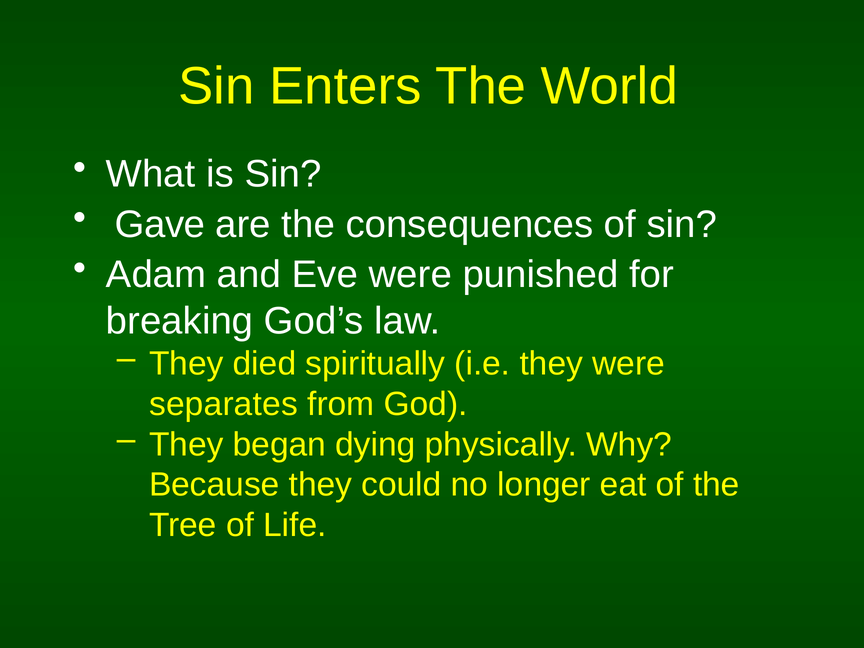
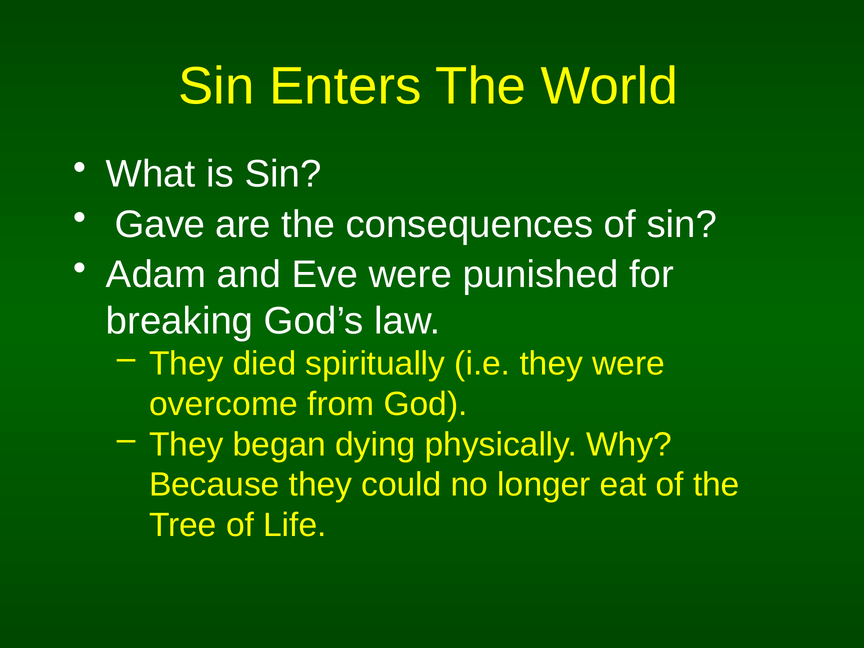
separates: separates -> overcome
